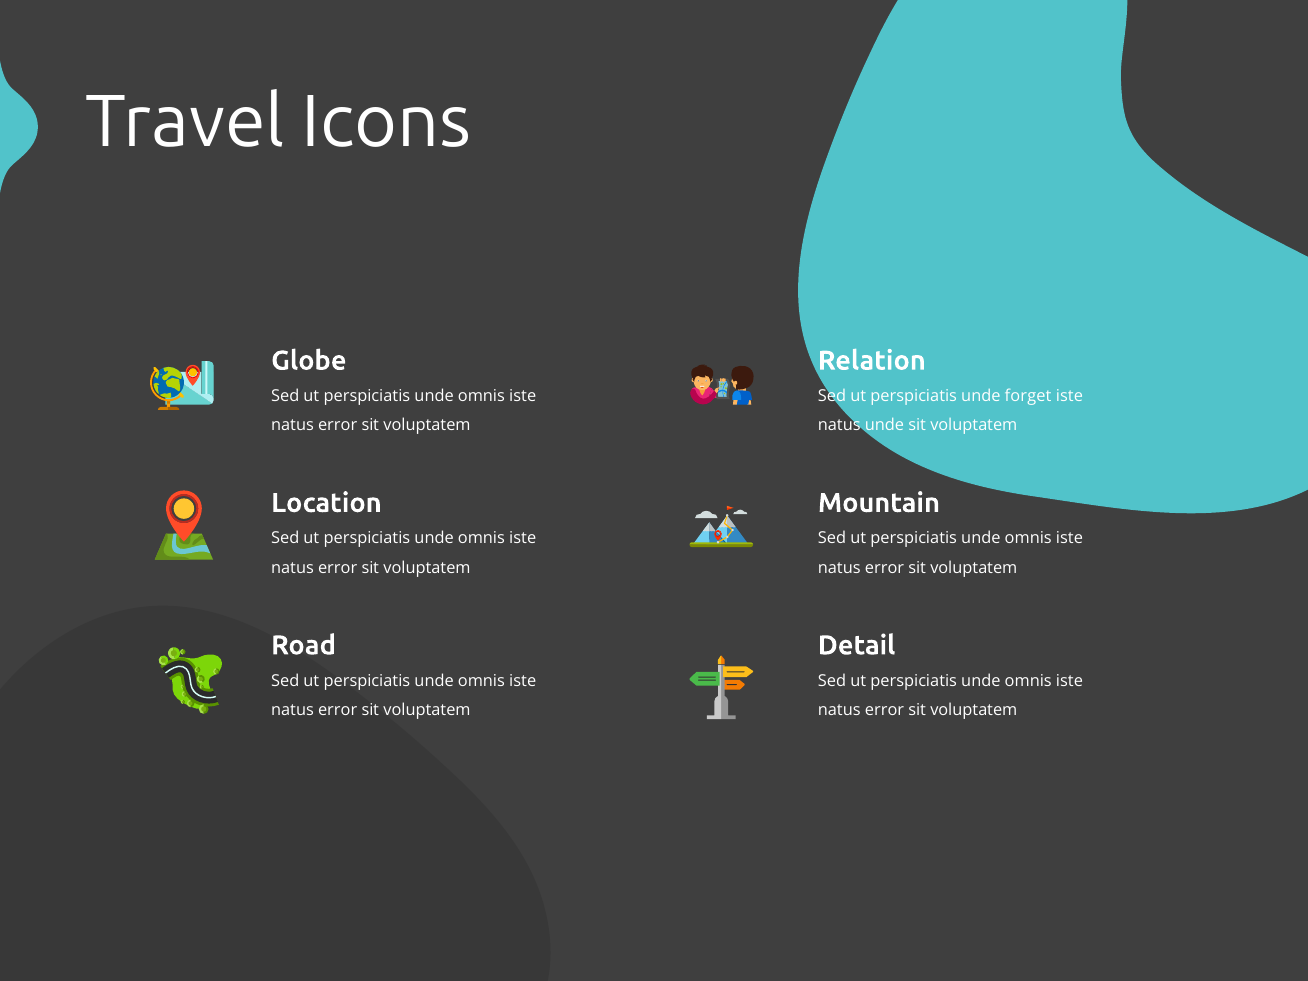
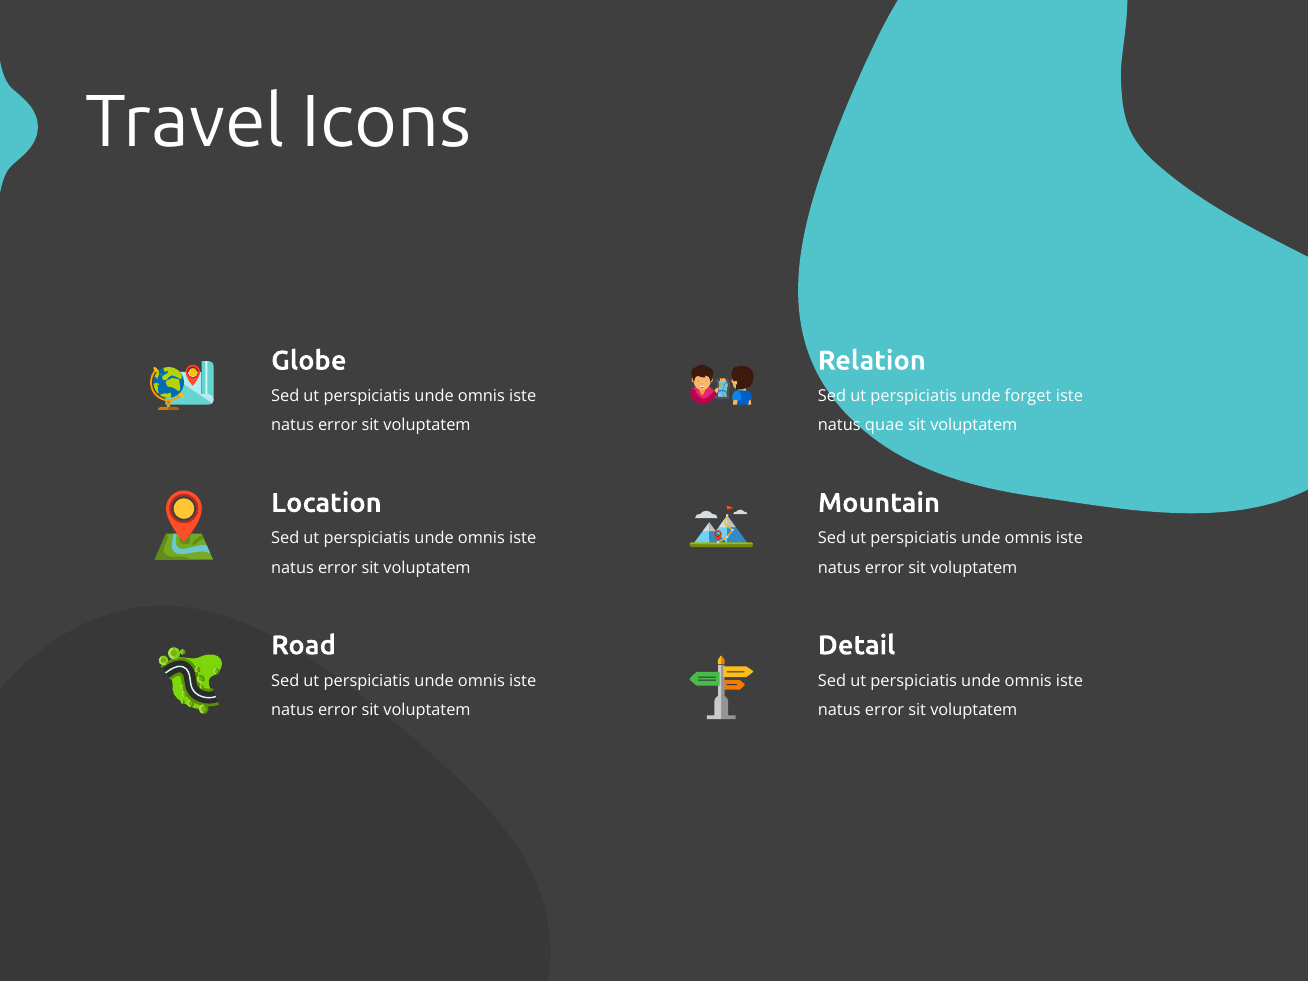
natus unde: unde -> quae
